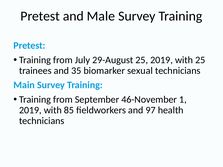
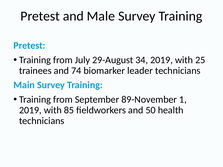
29-August 25: 25 -> 34
35: 35 -> 74
sexual: sexual -> leader
46-November: 46-November -> 89-November
97: 97 -> 50
